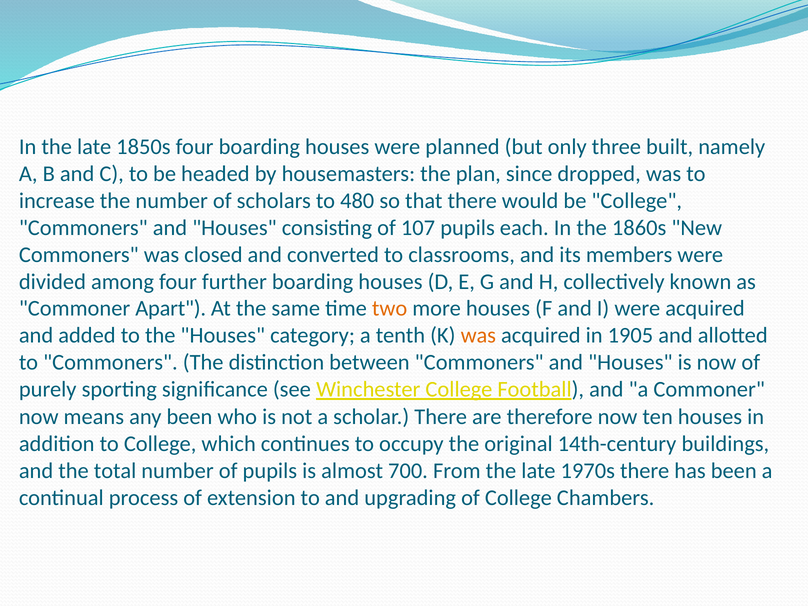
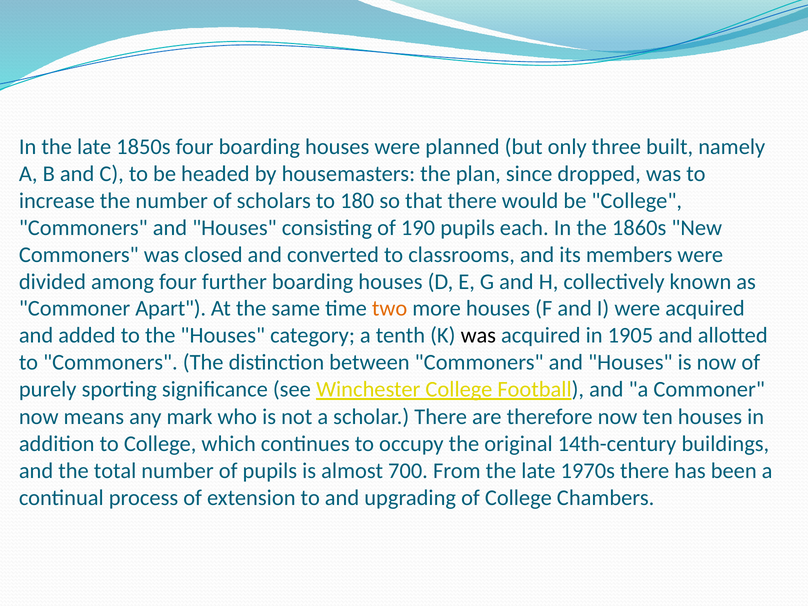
480: 480 -> 180
107: 107 -> 190
was at (478, 335) colour: orange -> black
any been: been -> mark
